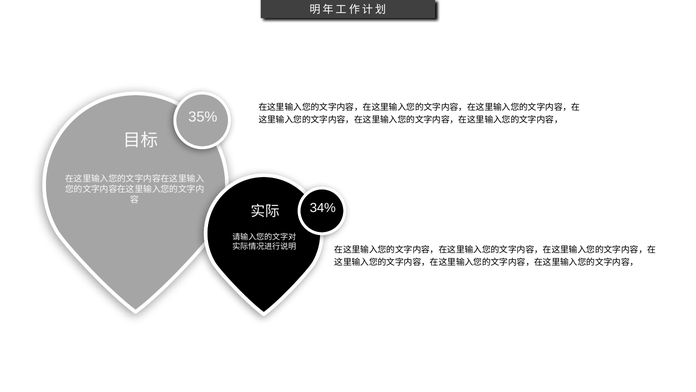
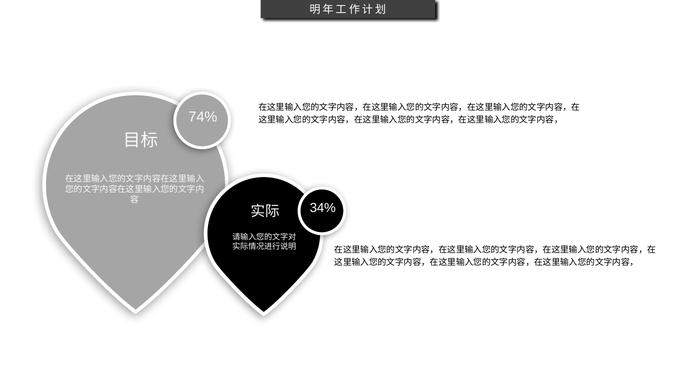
35%: 35% -> 74%
